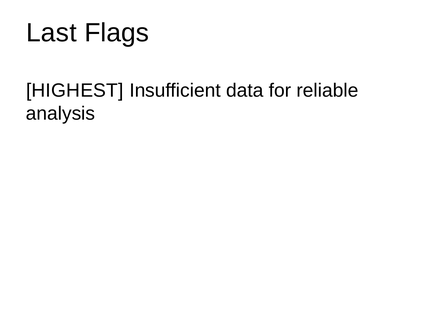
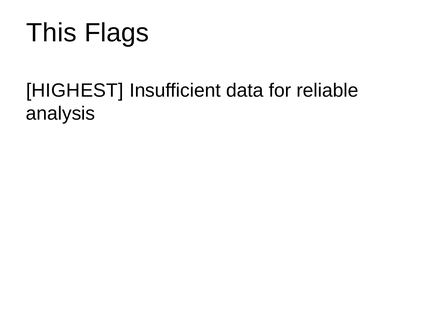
Last: Last -> This
